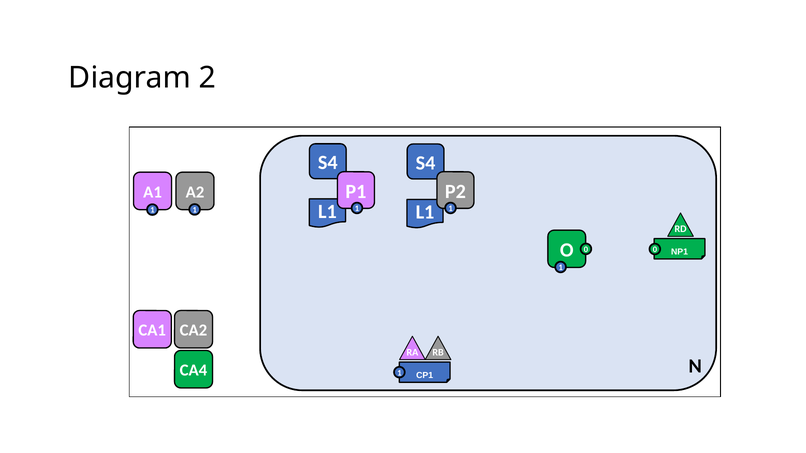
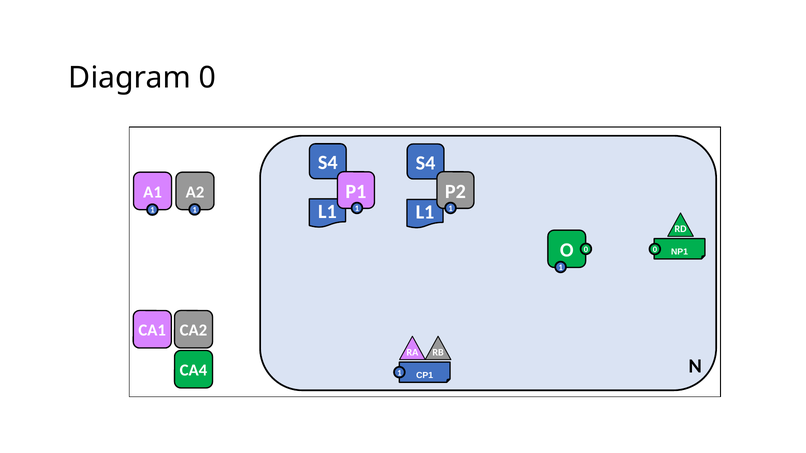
Diagram 2: 2 -> 0
